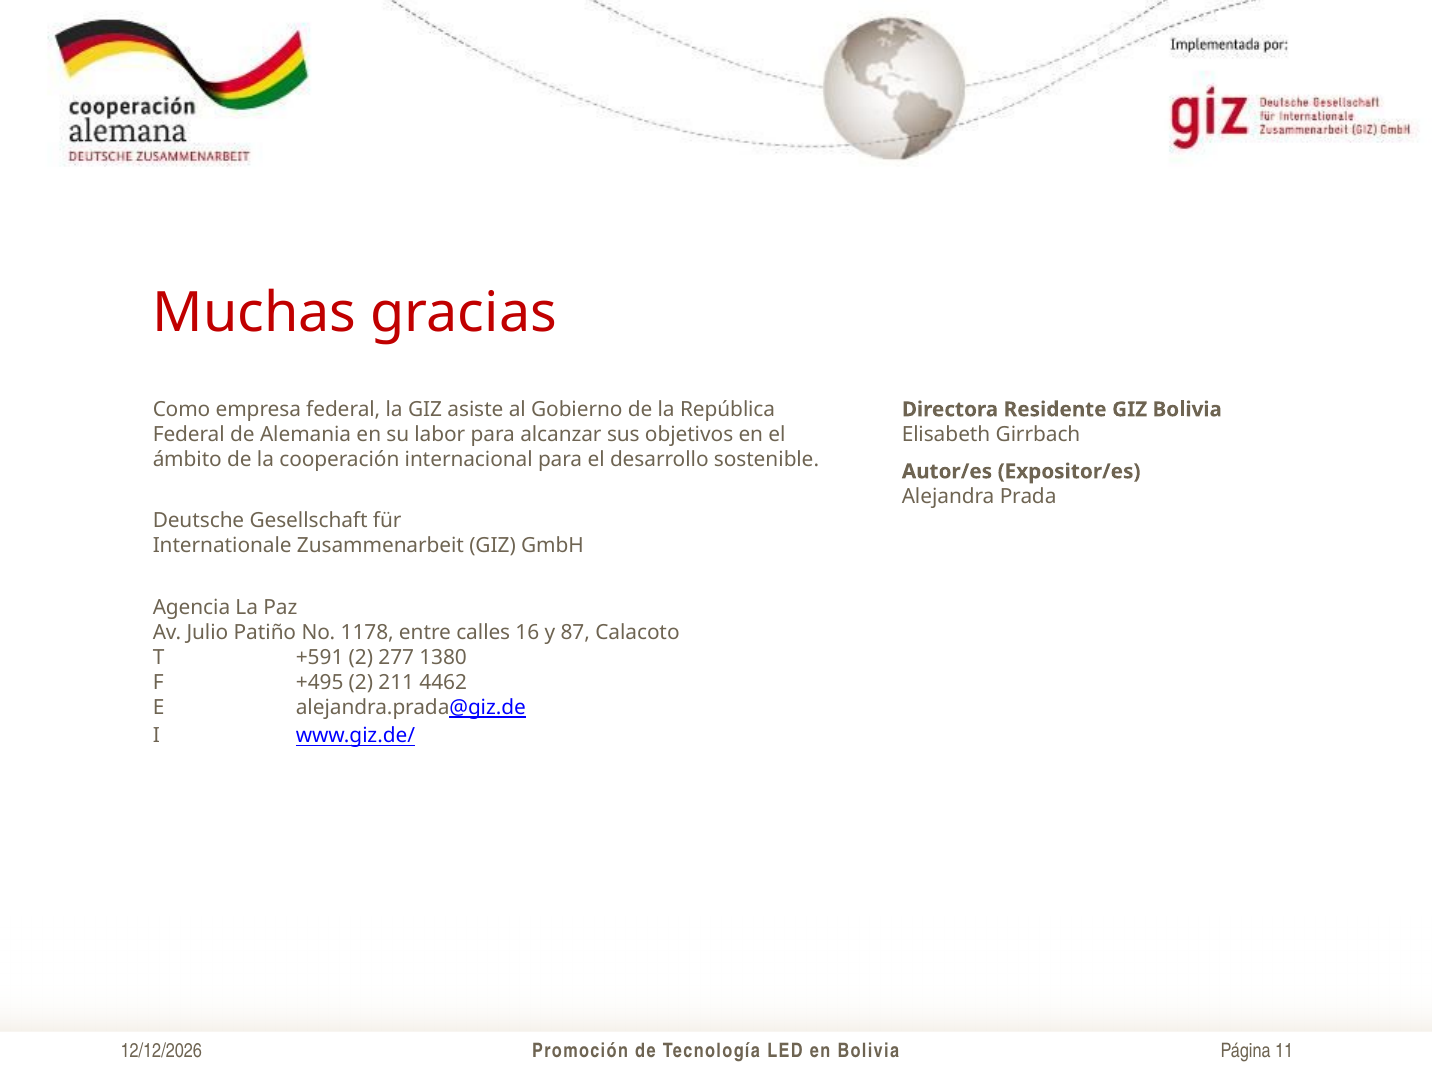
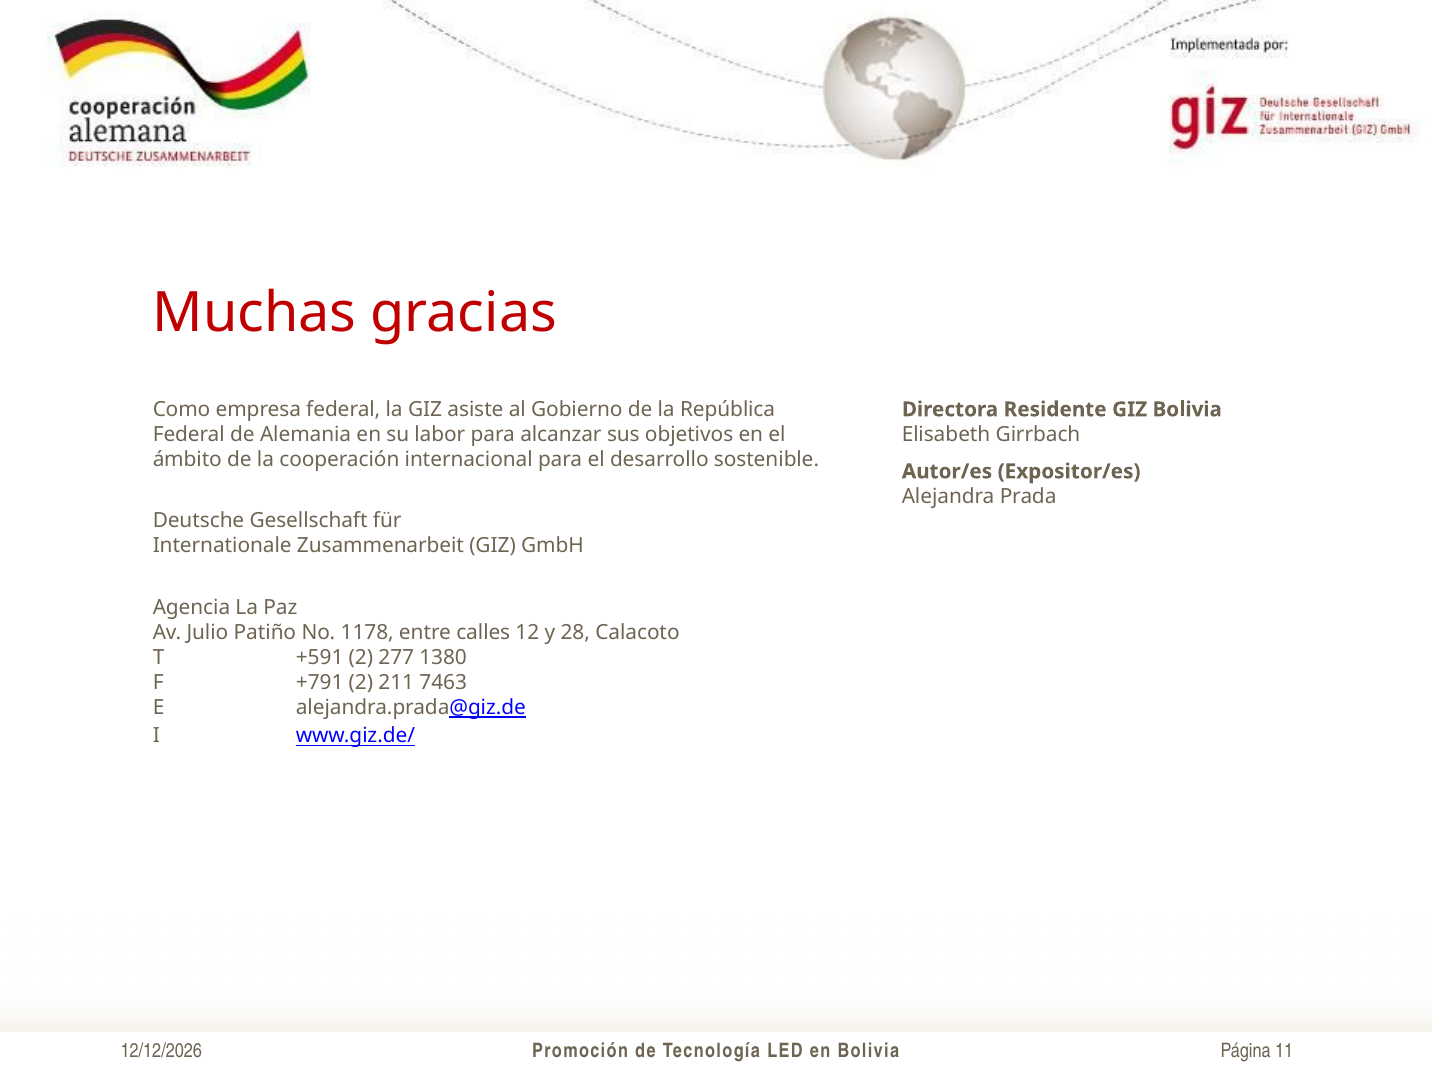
16: 16 -> 12
87: 87 -> 28
+495: +495 -> +791
4462: 4462 -> 7463
